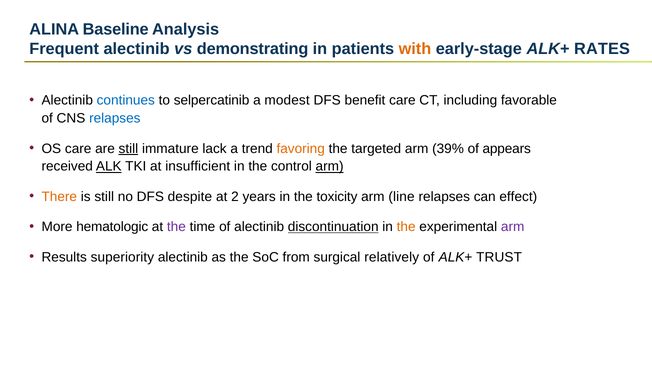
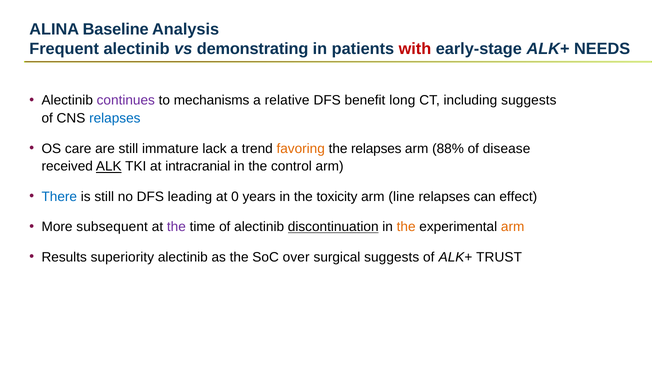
with colour: orange -> red
RATES: RATES -> NEEDS
continues colour: blue -> purple
selpercatinib: selpercatinib -> mechanisms
modest: modest -> relative
benefit care: care -> long
including favorable: favorable -> suggests
still at (128, 148) underline: present -> none
the targeted: targeted -> relapses
39%: 39% -> 88%
appears: appears -> disease
insufficient: insufficient -> intracranial
arm at (330, 166) underline: present -> none
There colour: orange -> blue
despite: despite -> leading
2: 2 -> 0
hematologic: hematologic -> subsequent
arm at (513, 227) colour: purple -> orange
from: from -> over
surgical relatively: relatively -> suggests
